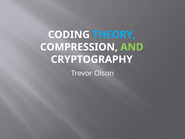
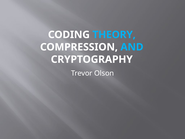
AND colour: light green -> light blue
